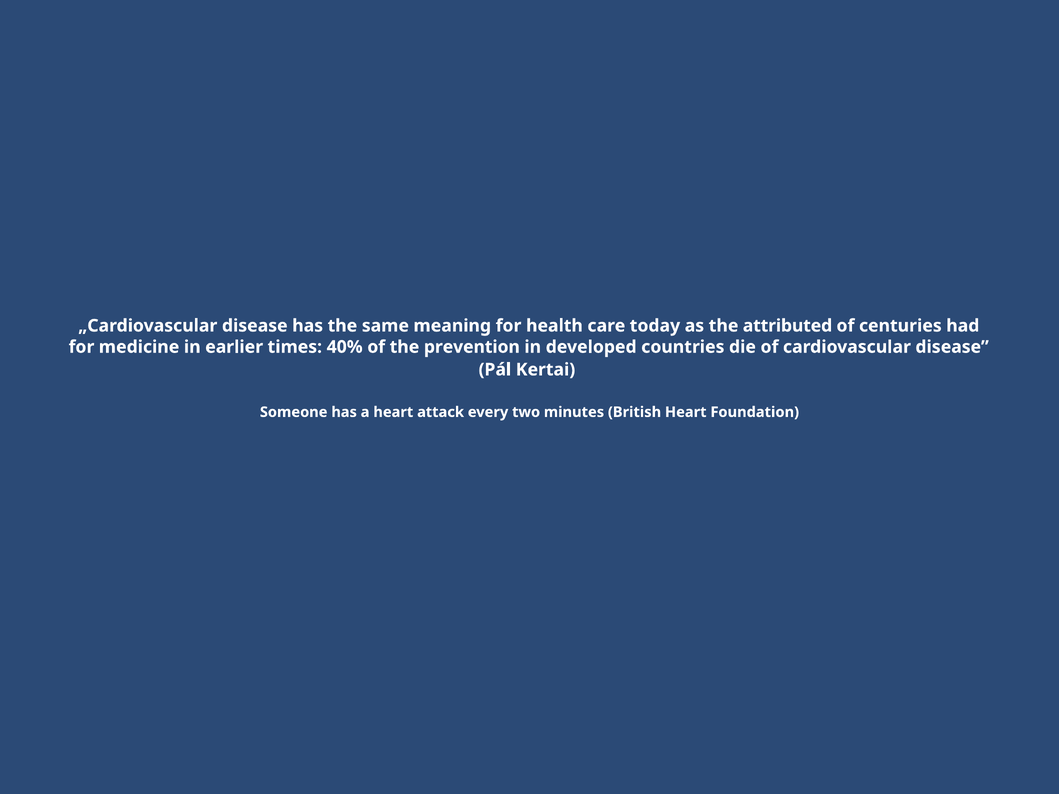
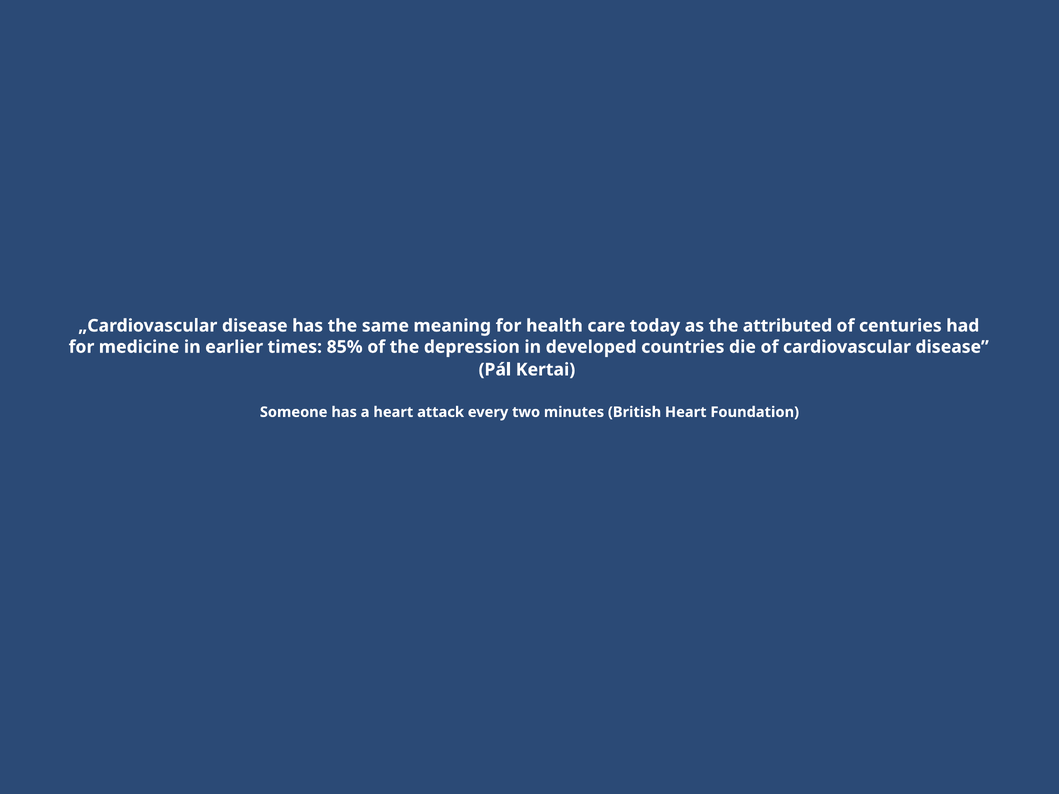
40%: 40% -> 85%
prevention: prevention -> depression
